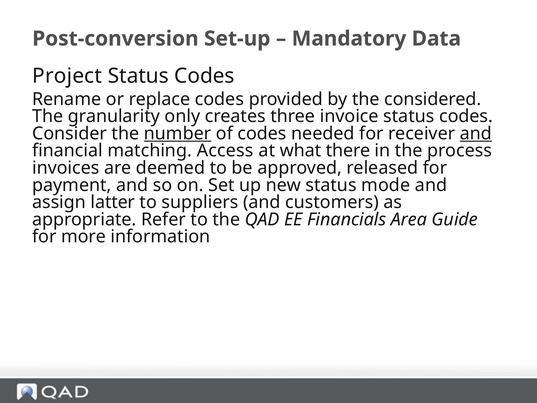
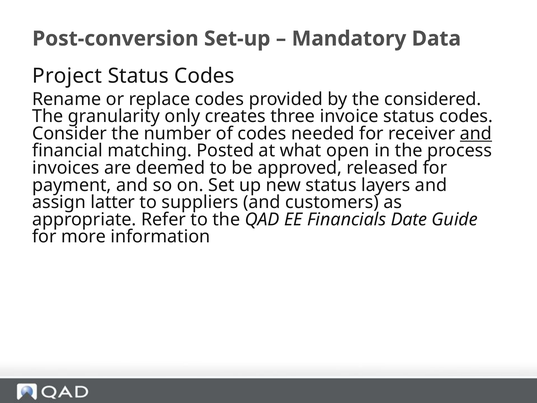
number underline: present -> none
Access: Access -> Posted
there: there -> open
mode: mode -> layers
Area: Area -> Date
